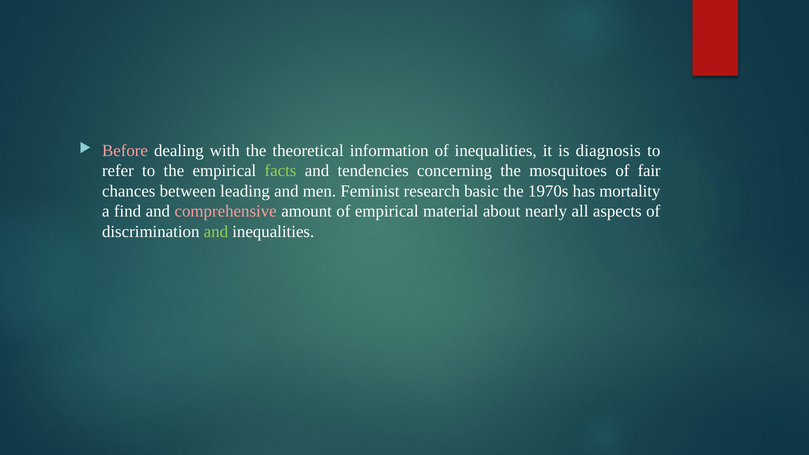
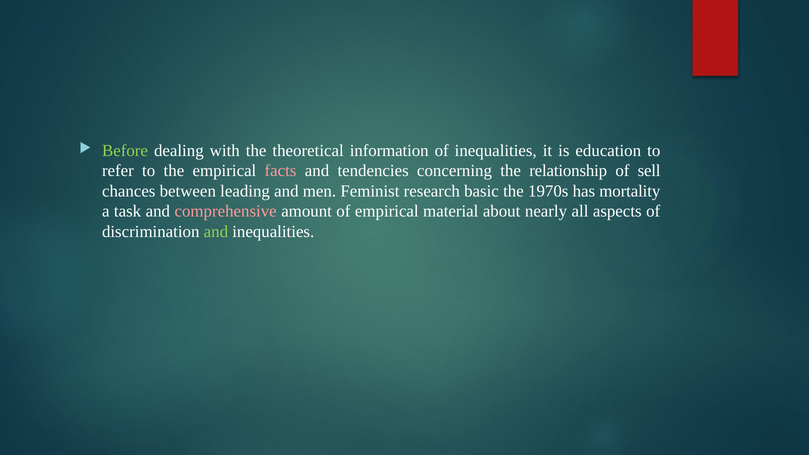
Before colour: pink -> light green
diagnosis: diagnosis -> education
facts colour: light green -> pink
mosquitoes: mosquitoes -> relationship
fair: fair -> sell
find: find -> task
